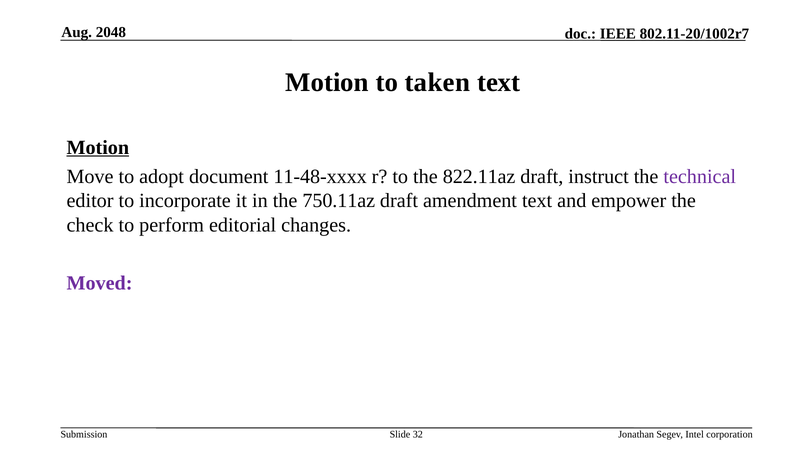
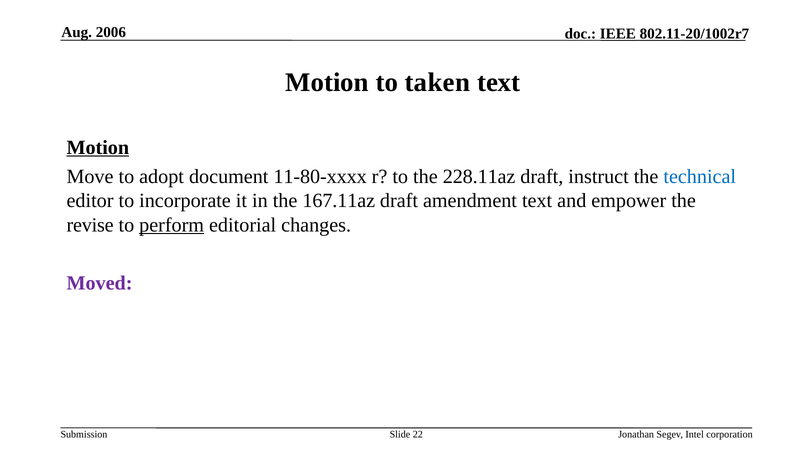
2048: 2048 -> 2006
11-48-xxxx: 11-48-xxxx -> 11-80-xxxx
822.11az: 822.11az -> 228.11az
technical colour: purple -> blue
750.11az: 750.11az -> 167.11az
check: check -> revise
perform underline: none -> present
32: 32 -> 22
